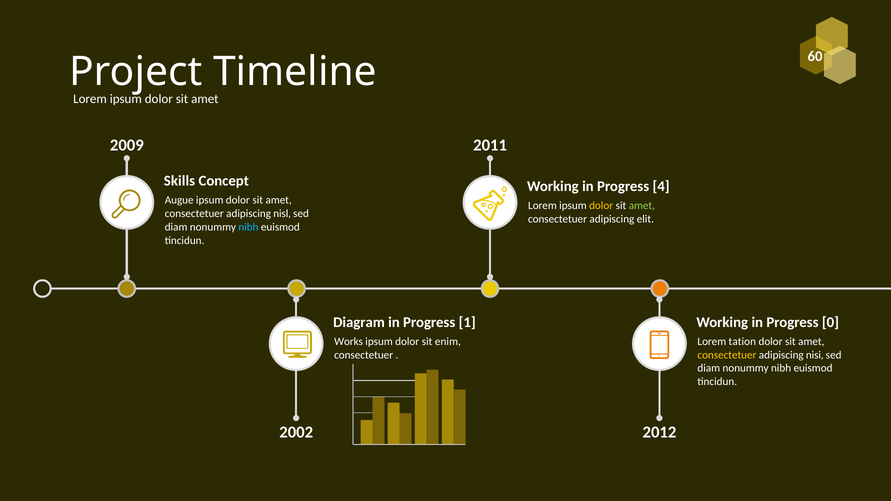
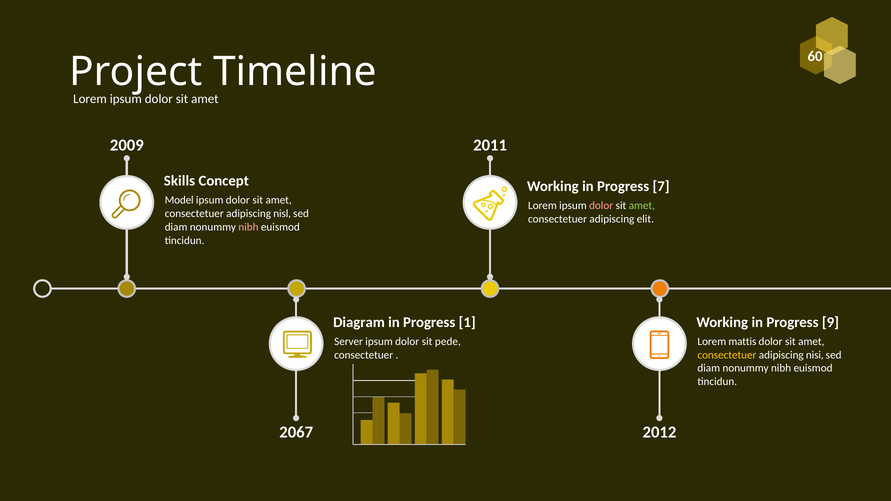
4: 4 -> 7
Augue: Augue -> Model
dolor at (601, 206) colour: yellow -> pink
nibh at (248, 227) colour: light blue -> pink
0: 0 -> 9
Works: Works -> Server
enim: enim -> pede
tation: tation -> mattis
2002: 2002 -> 2067
